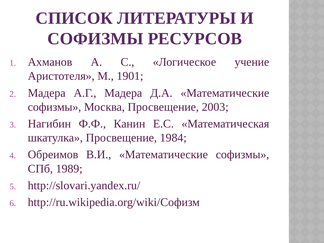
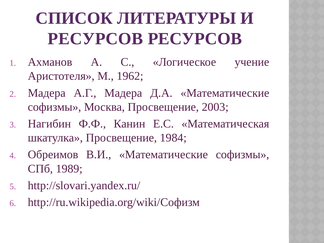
СОФИЗМЫ at (95, 39): СОФИЗМЫ -> РЕСУРСОВ
1901: 1901 -> 1962
